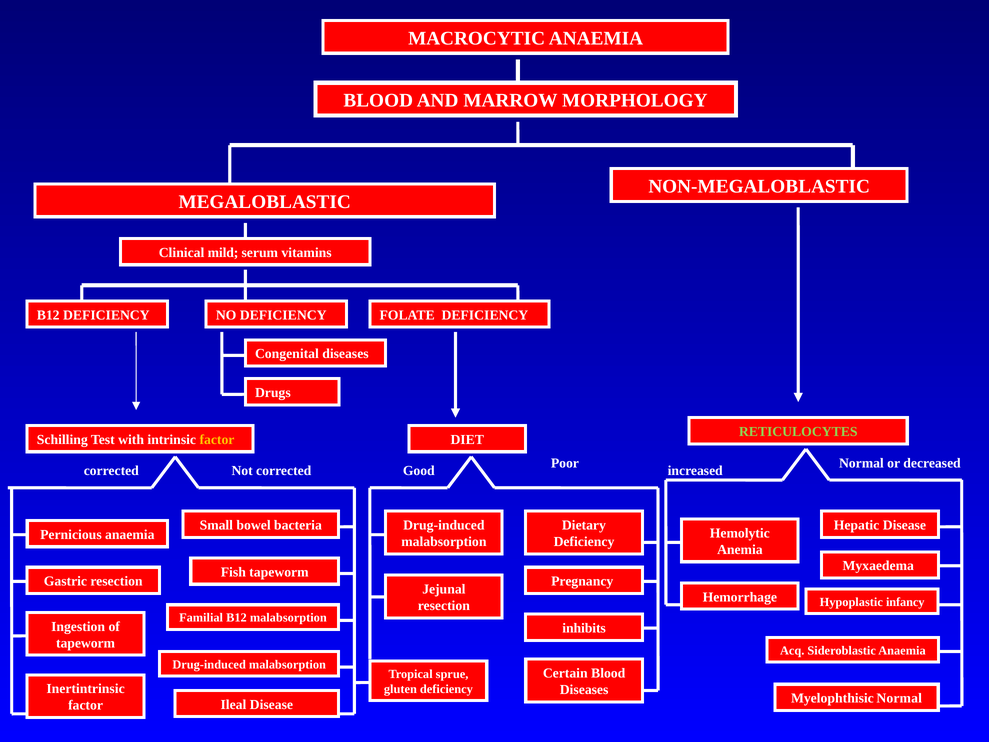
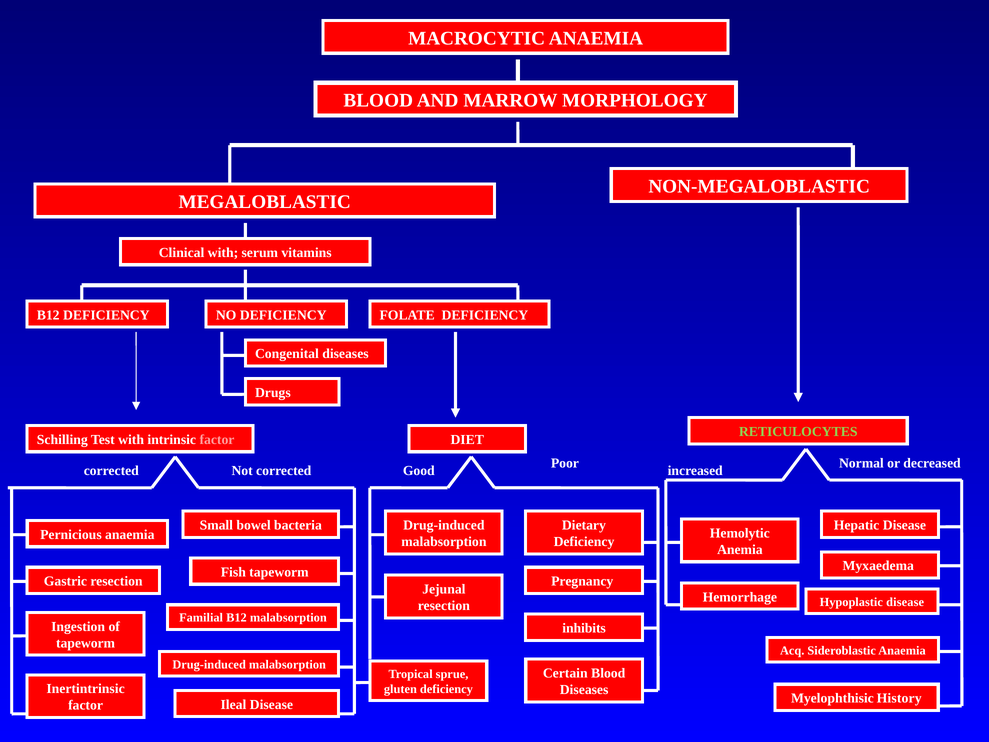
Clinical mild: mild -> with
factor at (217, 440) colour: yellow -> pink
Hypoplastic infancy: infancy -> disease
Myelophthisic Normal: Normal -> History
